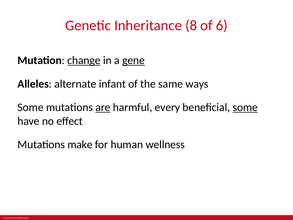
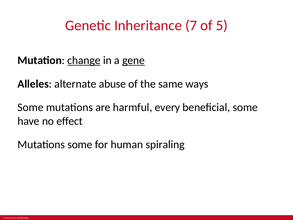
8: 8 -> 7
6: 6 -> 5
infant: infant -> abuse
are underline: present -> none
some at (245, 107) underline: present -> none
Mutations make: make -> some
wellness: wellness -> spiraling
